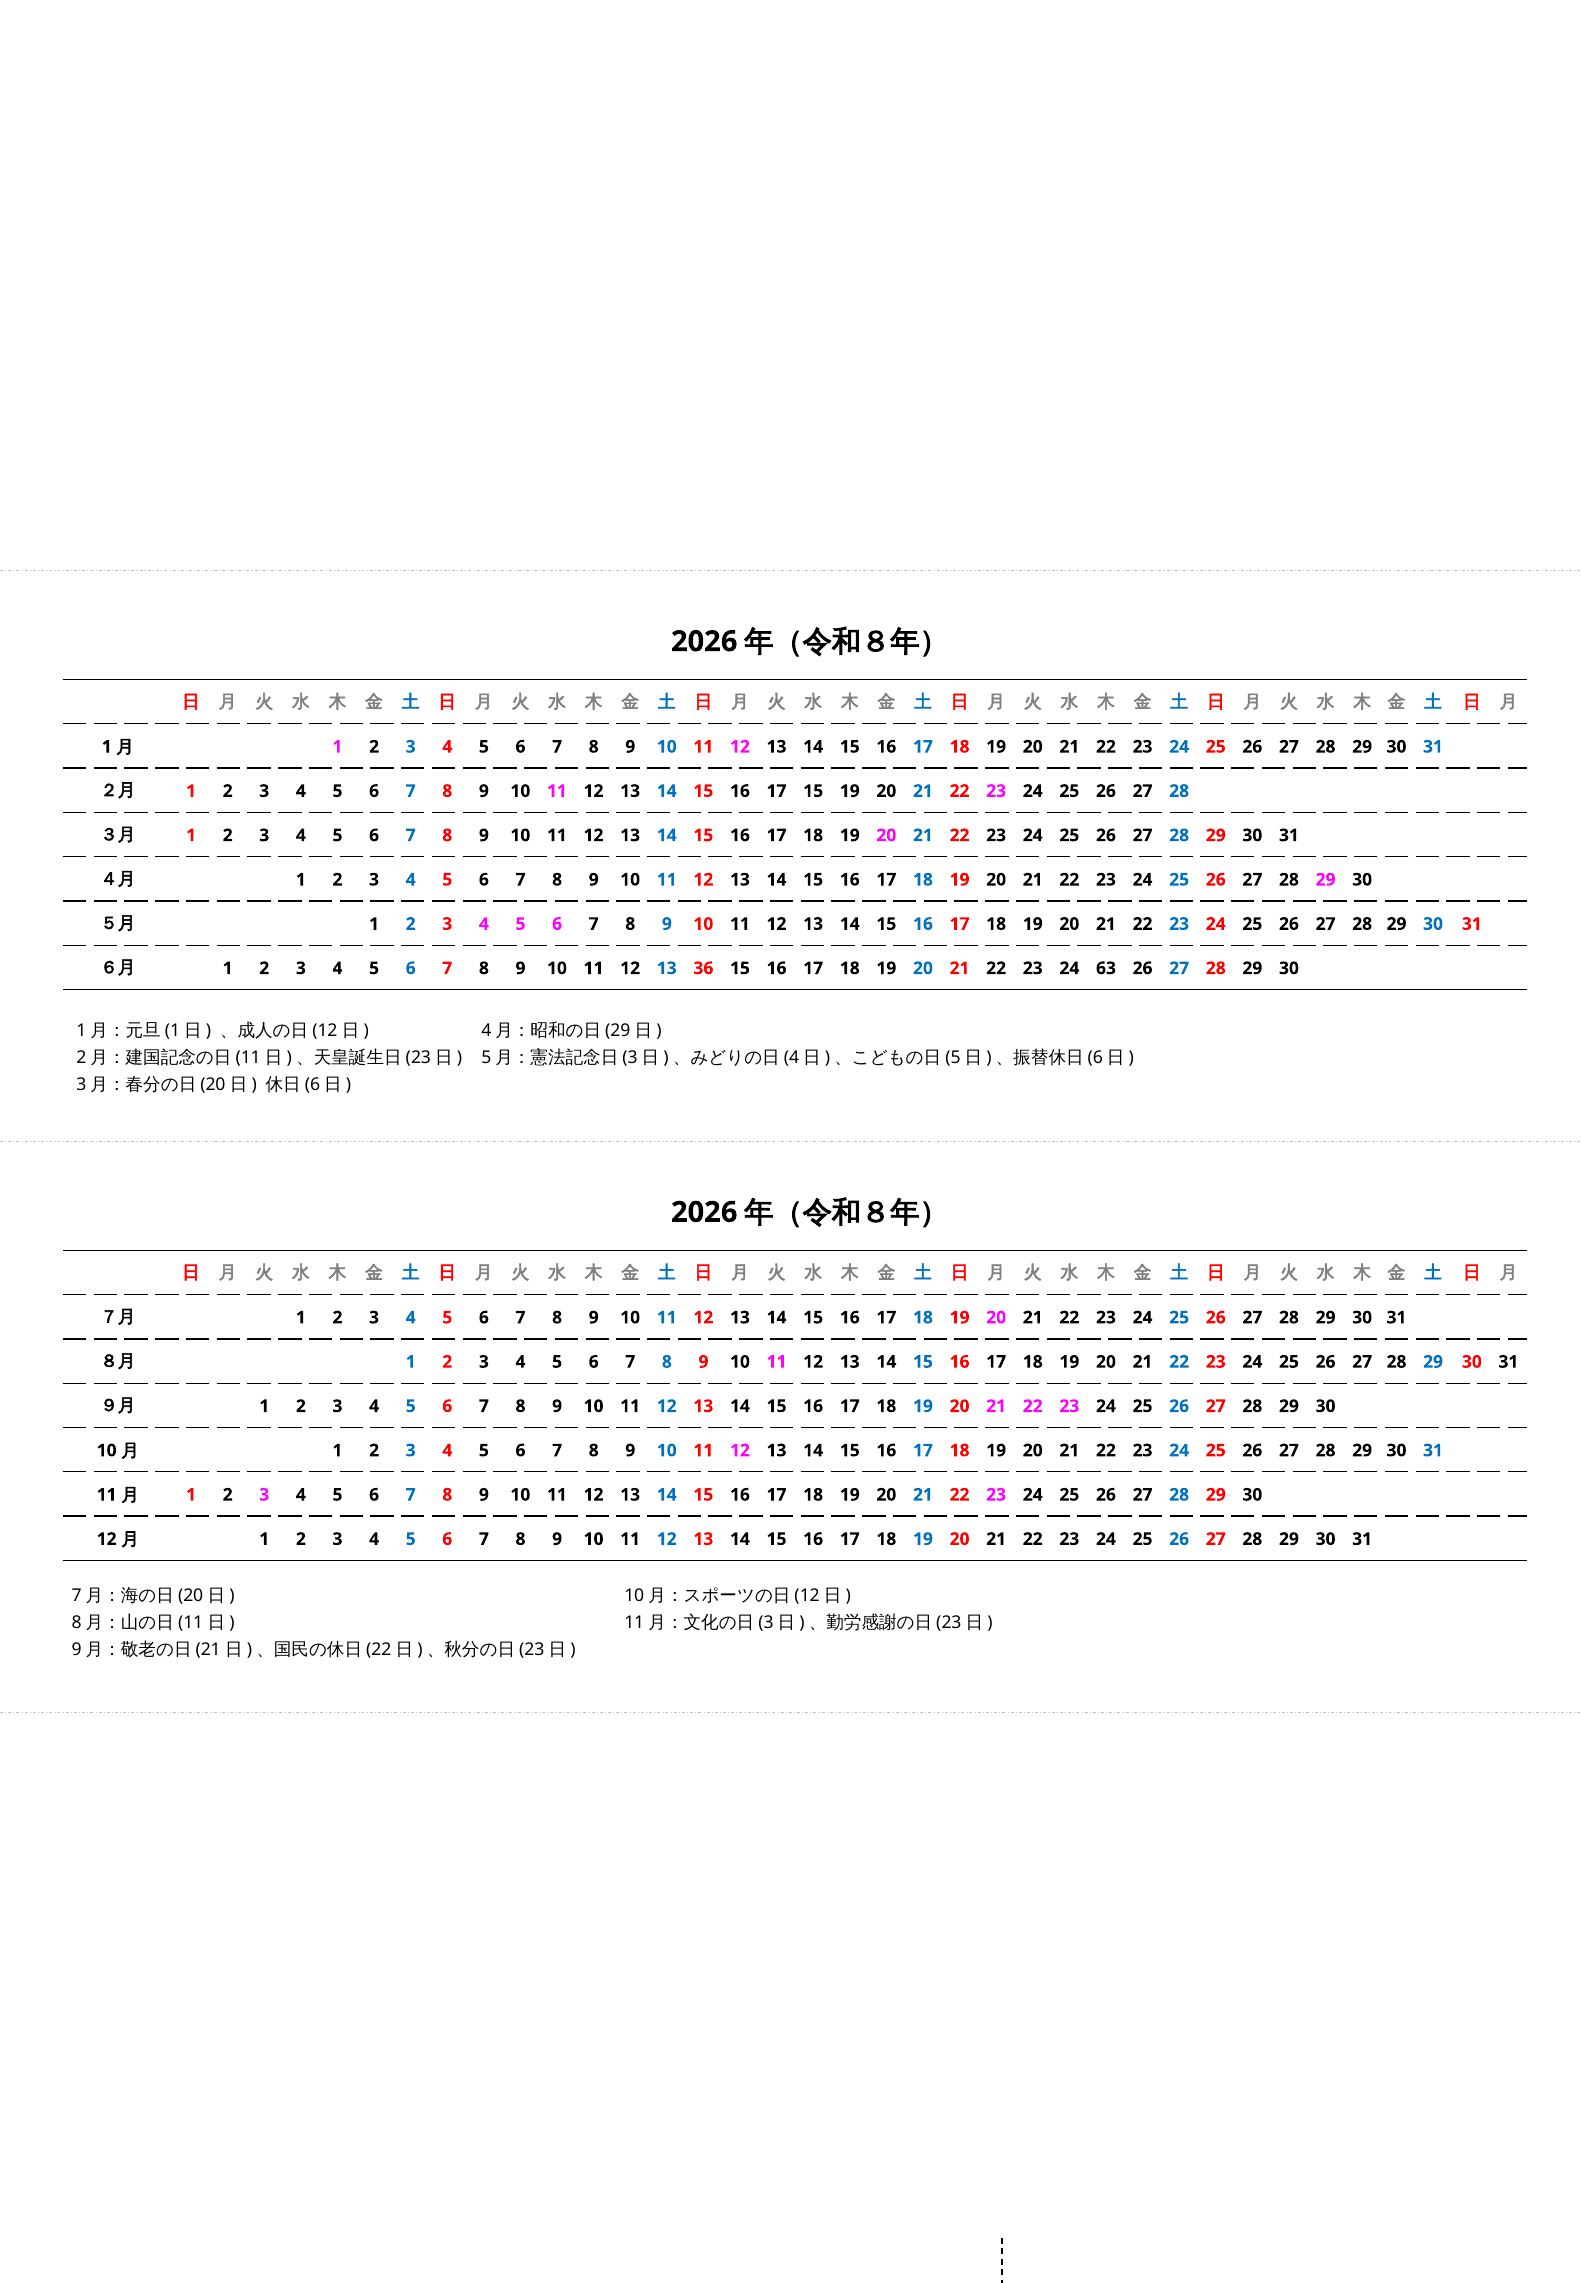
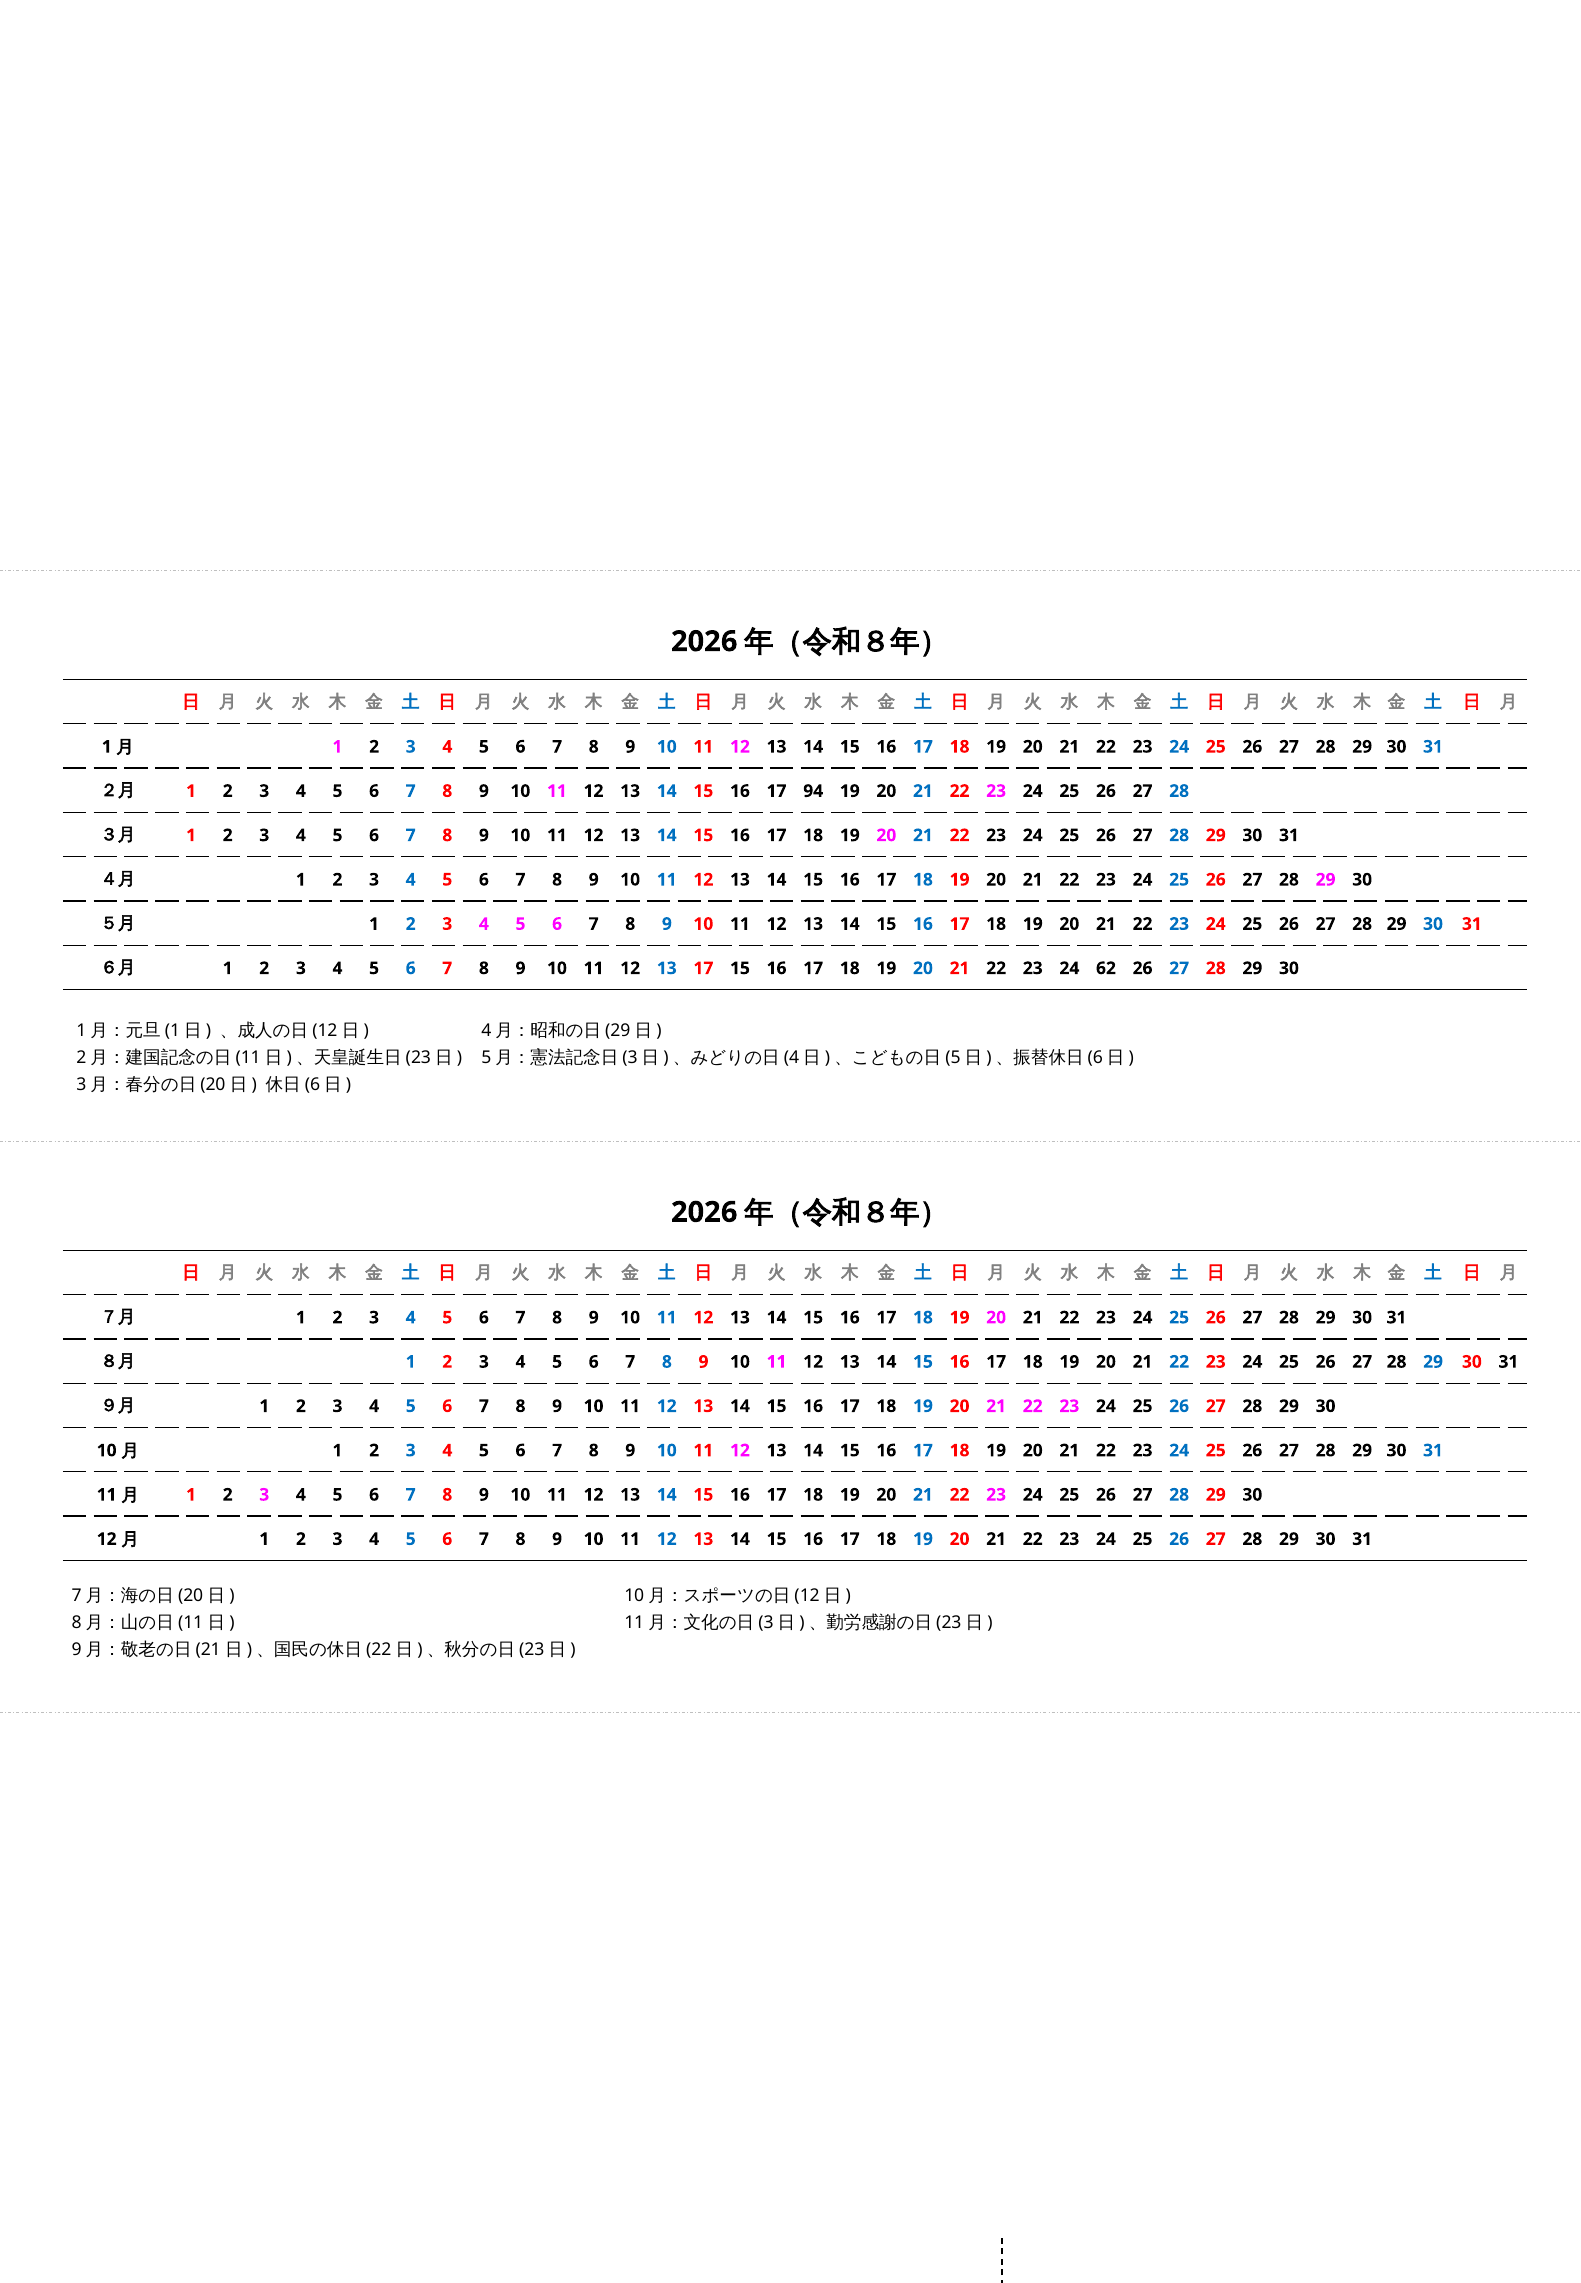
17 15: 15 -> 94
13 36: 36 -> 17
63: 63 -> 62
